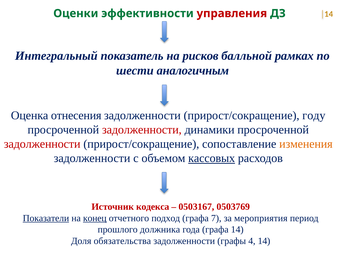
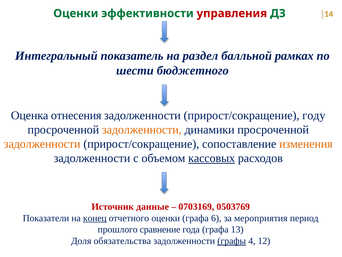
рисков: рисков -> раздел
аналогичным: аналогичным -> бюджетного
задолженности at (142, 129) colour: red -> orange
задолженности at (42, 144) colour: red -> orange
кодекса: кодекса -> данные
0503167: 0503167 -> 0703169
Показатели underline: present -> none
отчетного подход: подход -> оценки
7: 7 -> 6
должника: должника -> сравнение
графа 14: 14 -> 13
графы underline: none -> present
4 14: 14 -> 12
